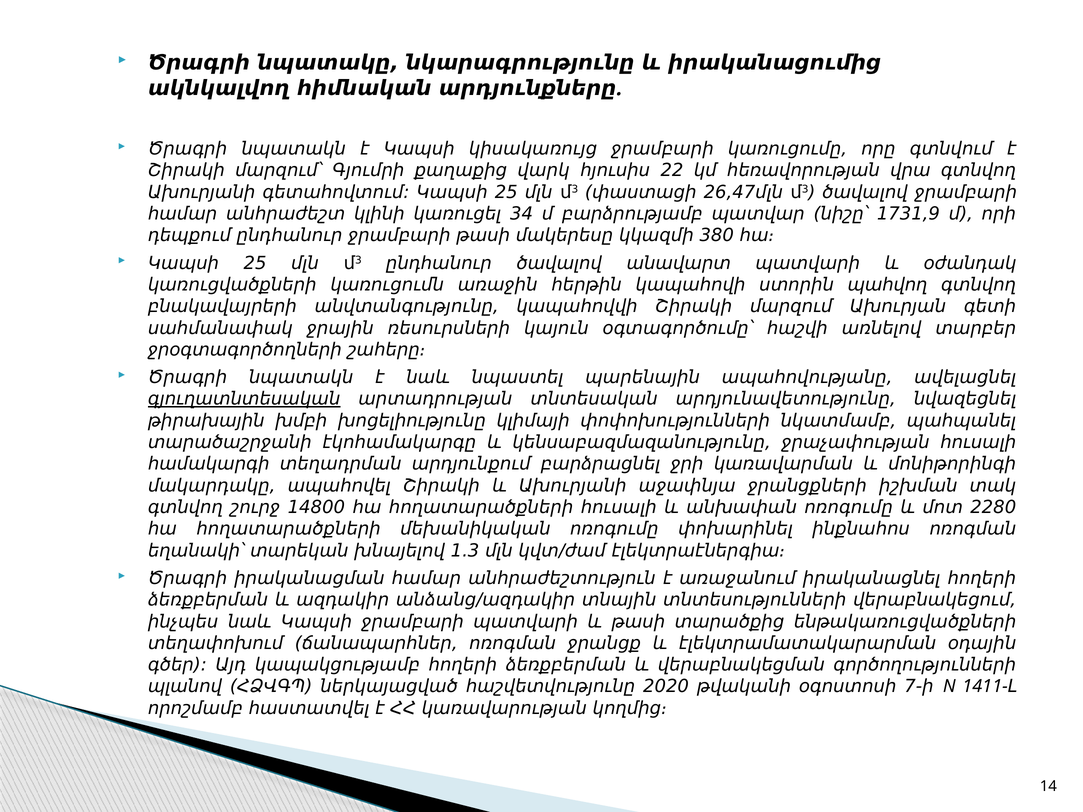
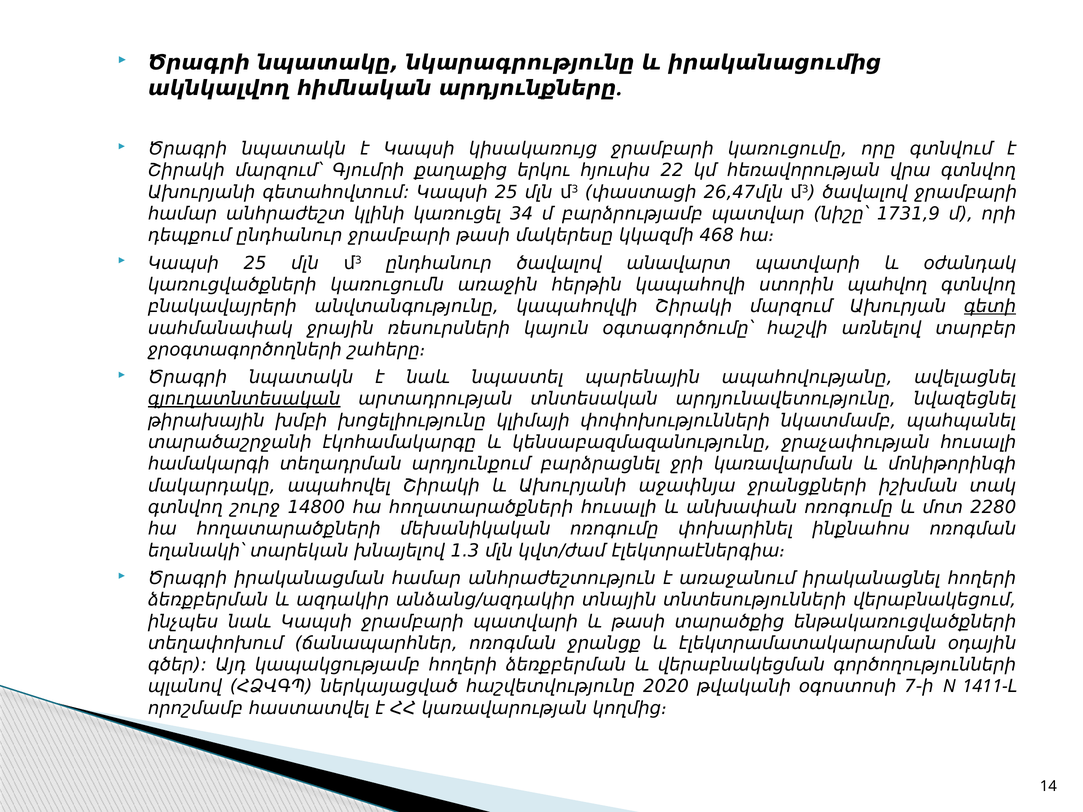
վարկ: վարկ -> երկու
380: 380 -> 468
գետի underline: none -> present
